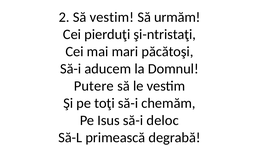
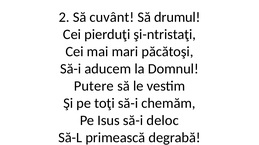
Să vestim: vestim -> cuvânt
urmăm: urmăm -> drumul
